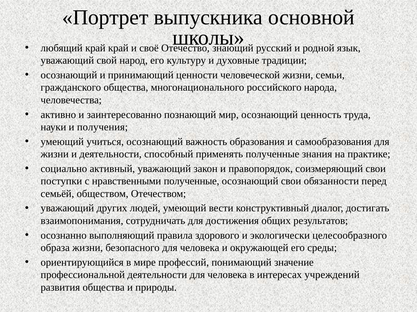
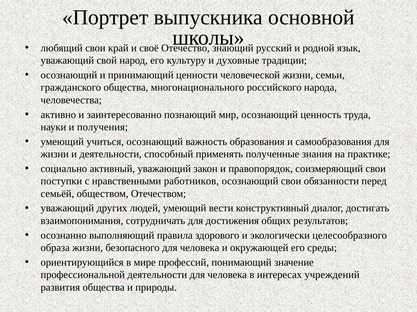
любящий край: край -> свои
нравственными полученные: полученные -> работников
